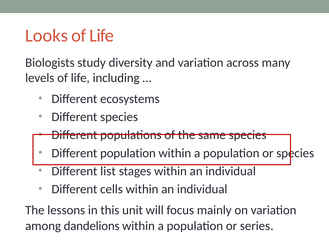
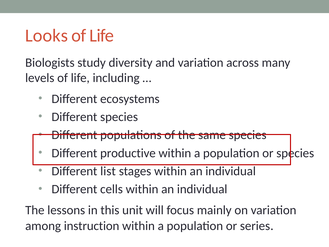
Different population: population -> productive
dandelions: dandelions -> instruction
